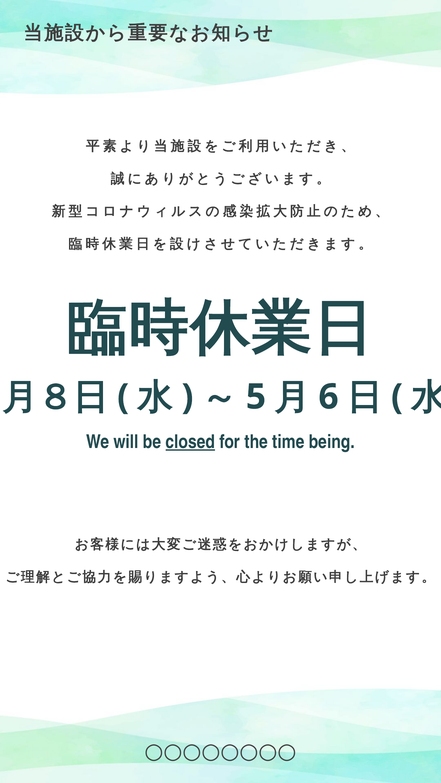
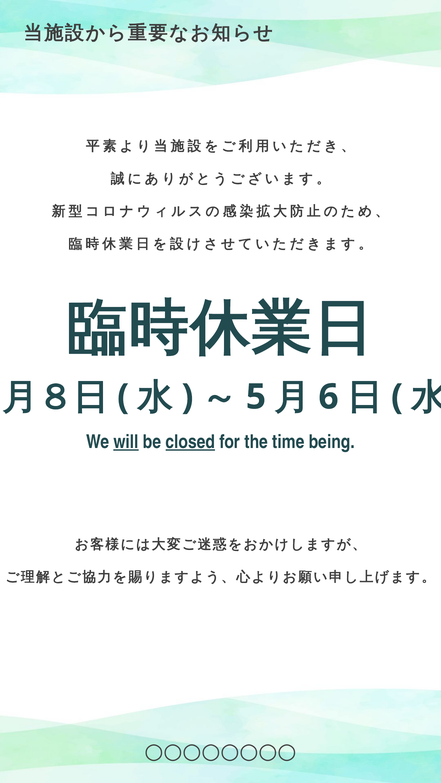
will underline: none -> present
